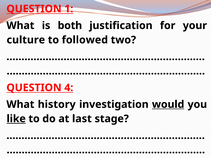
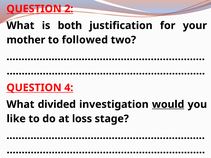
1: 1 -> 2
culture: culture -> mother
history: history -> divided
like underline: present -> none
last: last -> loss
